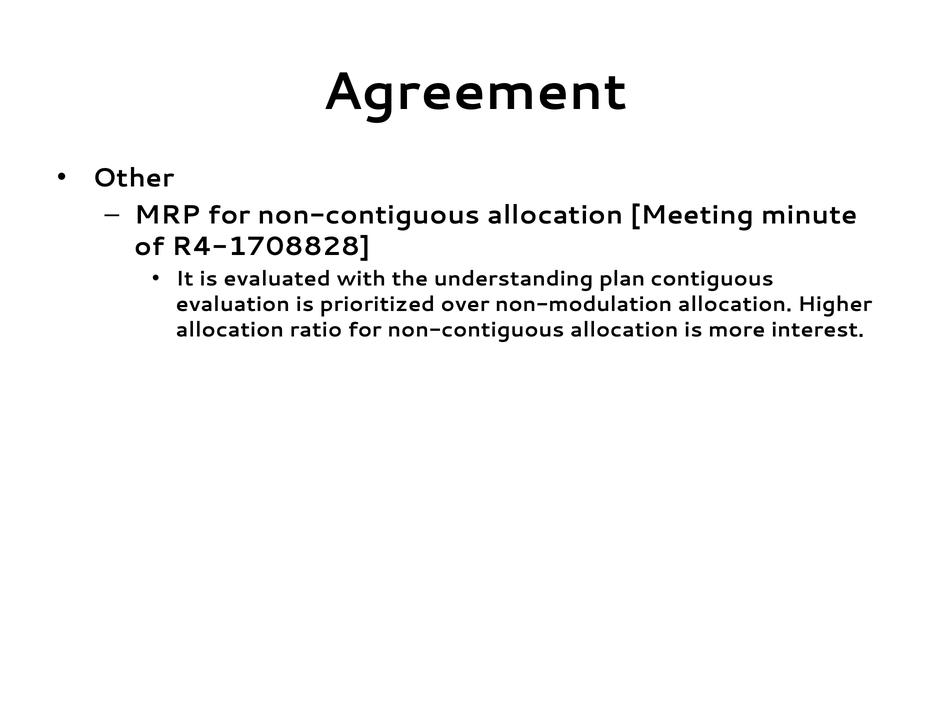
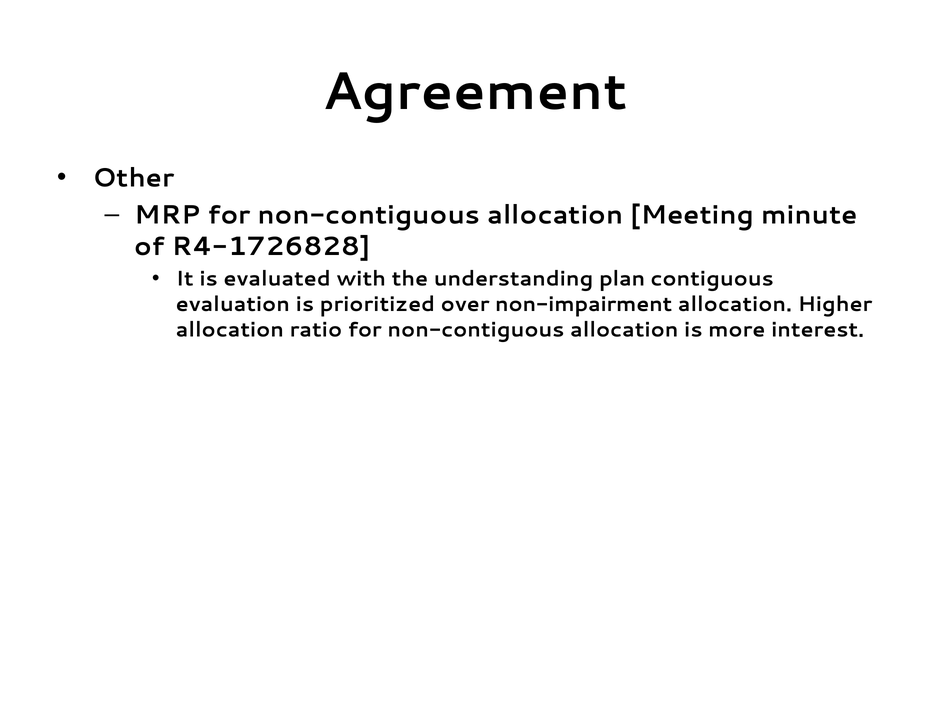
R4-1708828: R4-1708828 -> R4-1726828
non-modulation: non-modulation -> non-impairment
